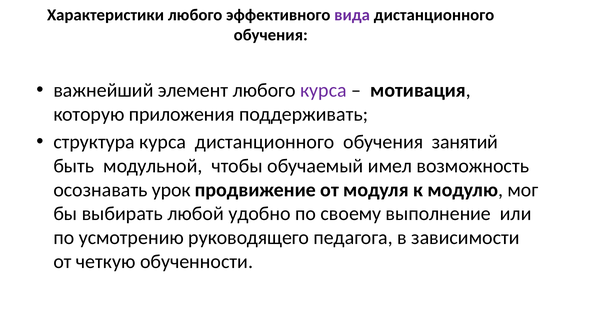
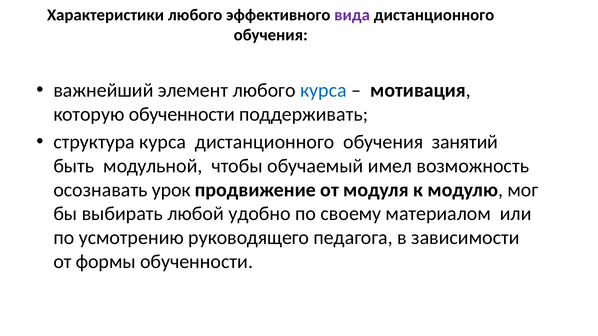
курса at (323, 90) colour: purple -> blue
которую приложения: приложения -> обученности
выполнение: выполнение -> материалом
четкую: четкую -> формы
